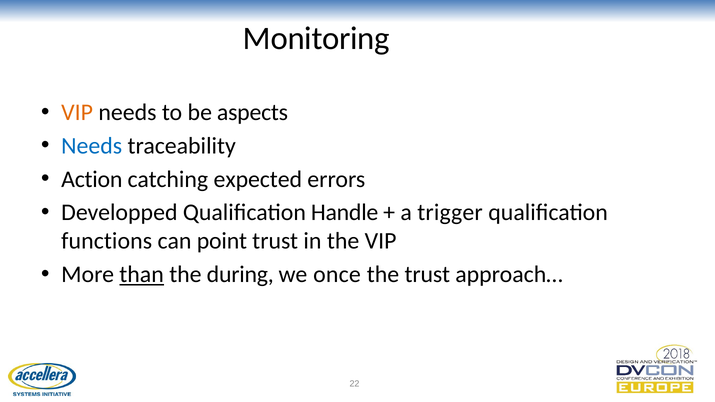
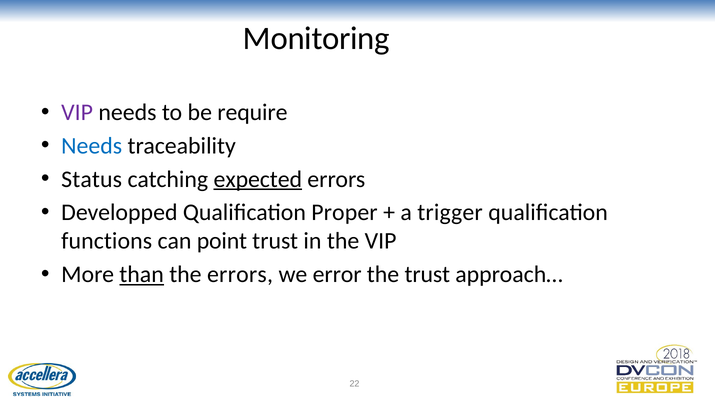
VIP at (77, 112) colour: orange -> purple
aspects: aspects -> require
Action: Action -> Status
expected underline: none -> present
Handle: Handle -> Proper
the during: during -> errors
once: once -> error
